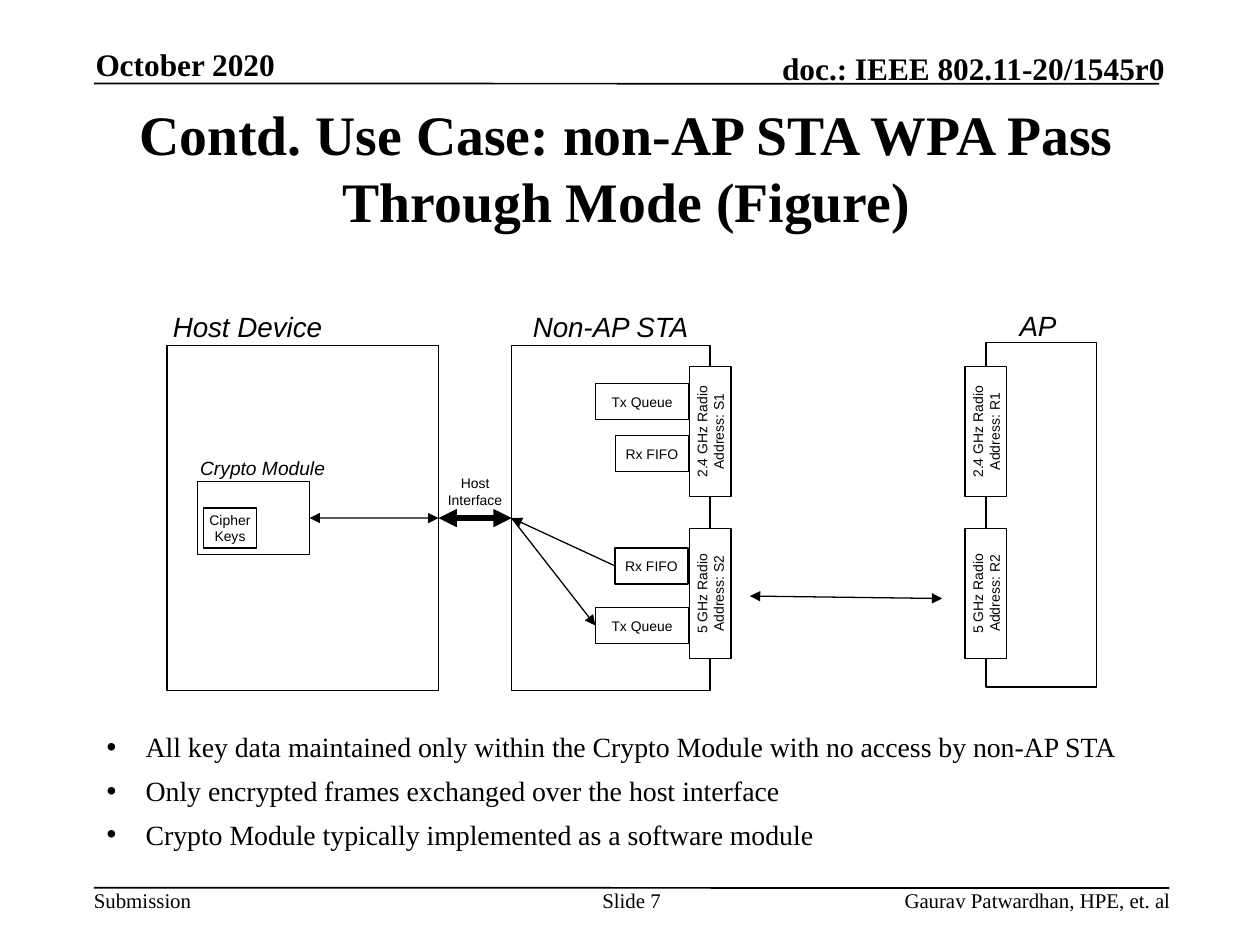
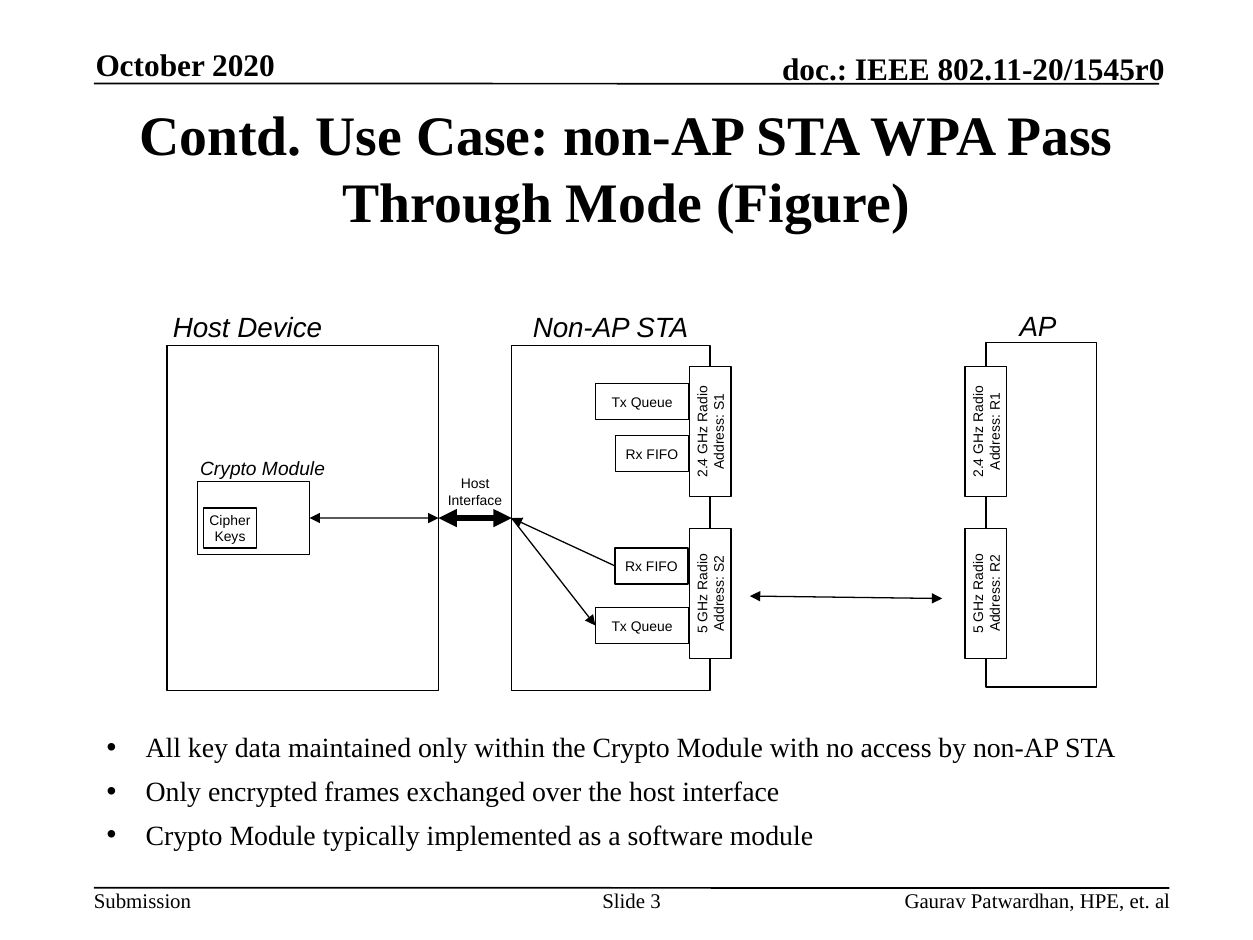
7: 7 -> 3
